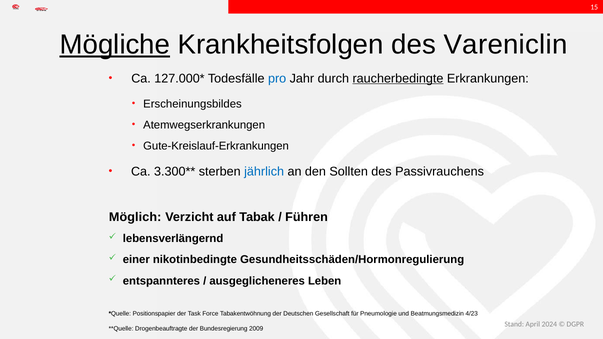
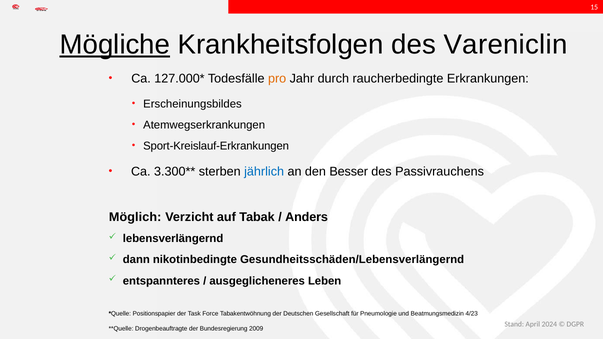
pro colour: blue -> orange
raucherbedingte underline: present -> none
Gute-Kreislauf-Erkrankungen: Gute-Kreislauf-Erkrankungen -> Sport-Kreislauf-Erkrankungen
Sollten: Sollten -> Besser
Führen: Führen -> Anders
einer: einer -> dann
Gesundheitsschäden/Hormonregulierung: Gesundheitsschäden/Hormonregulierung -> Gesundheitsschäden/Lebensverlängernd
